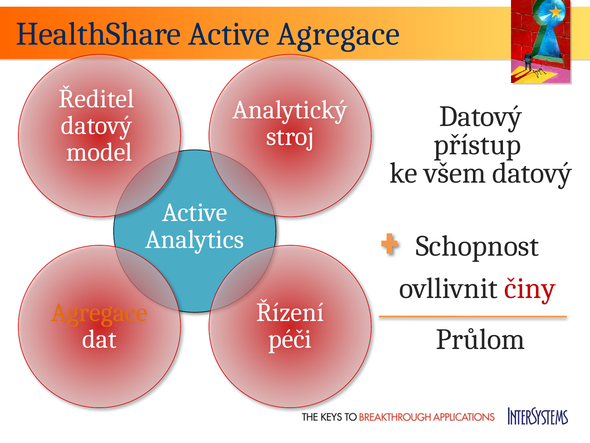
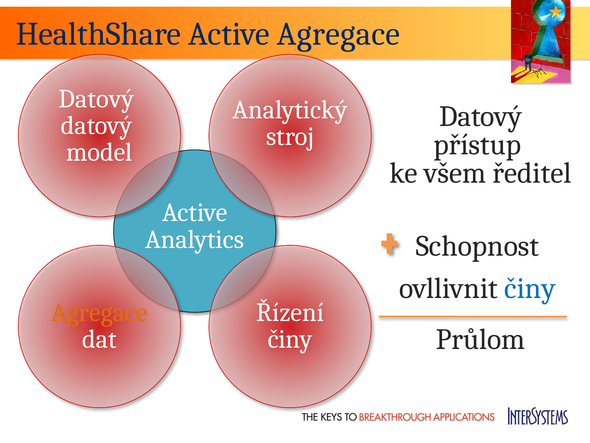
Ředitel at (96, 99): Ředitel -> Datový
všem datový: datový -> ředitel
činy at (530, 288) colour: red -> blue
péči at (290, 339): péči -> činy
